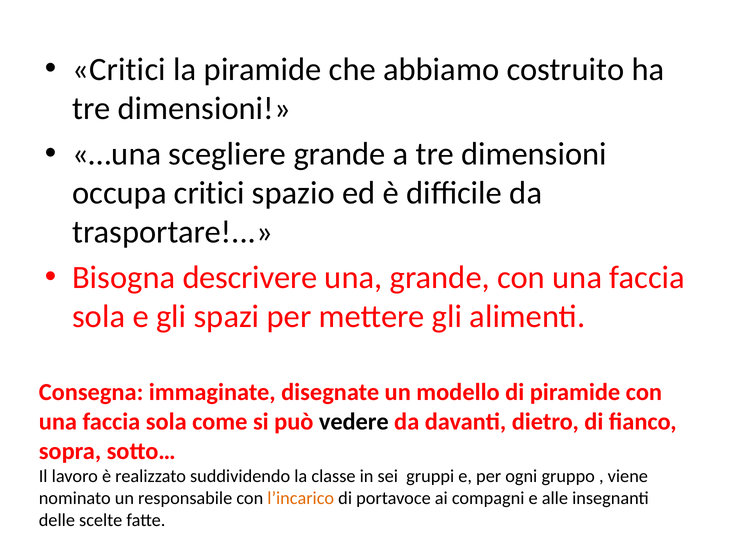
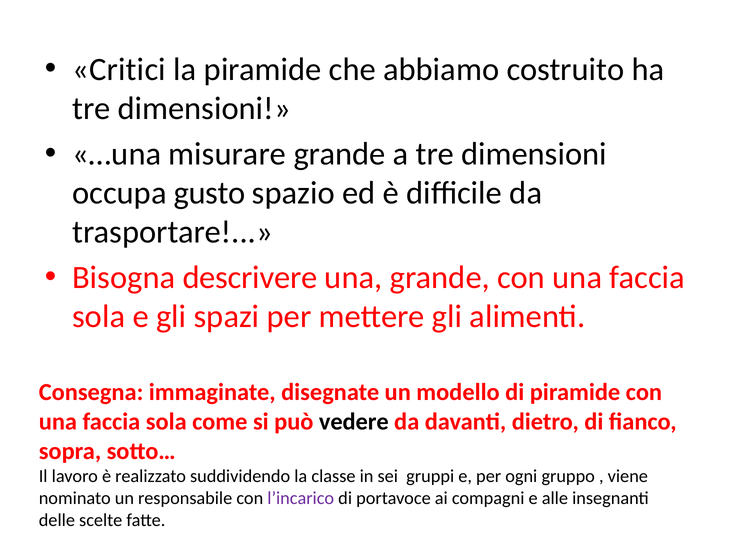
scegliere: scegliere -> misurare
occupa critici: critici -> gusto
l’incarico colour: orange -> purple
